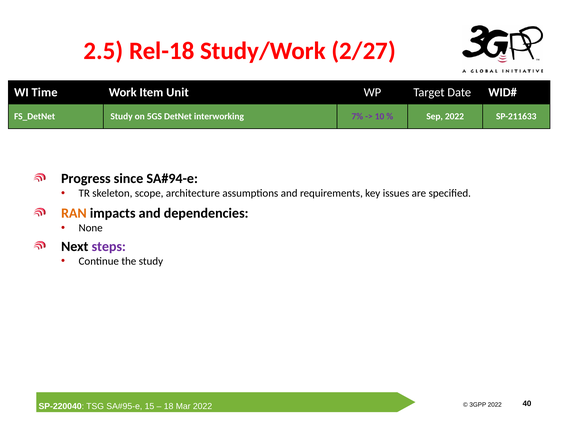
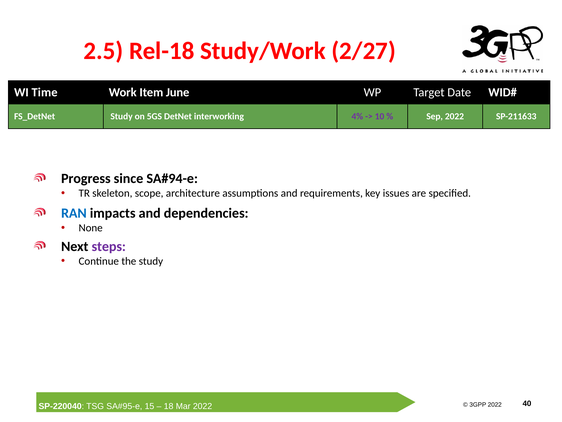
Unit: Unit -> June
7%: 7% -> 4%
RAN colour: orange -> blue
